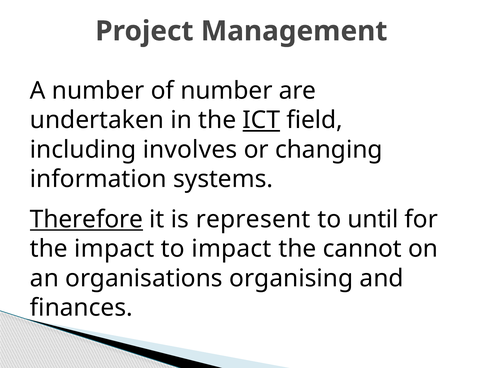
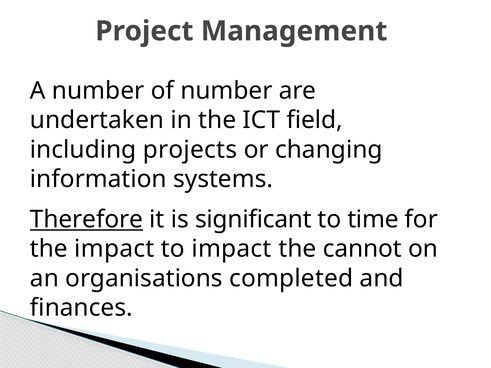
ICT underline: present -> none
involves: involves -> projects
represent: represent -> significant
until: until -> time
organising: organising -> completed
